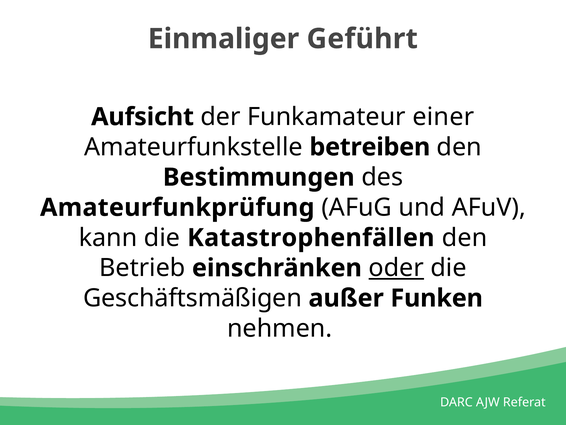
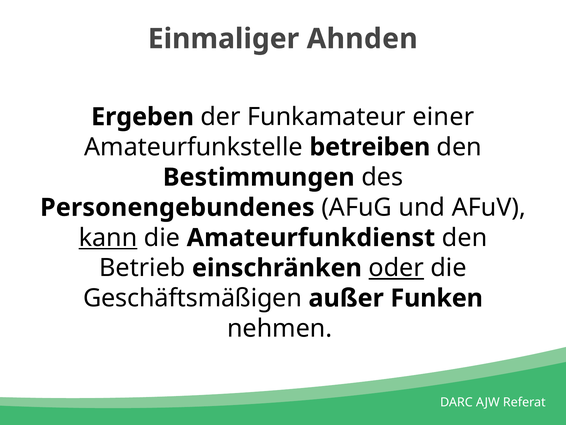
Geführt: Geführt -> Ahnden
Aufsicht: Aufsicht -> Ergeben
Amateurfunkprüfung: Amateurfunkprüfung -> Personengebundenes
kann underline: none -> present
Katastrophenfällen: Katastrophenfällen -> Amateurfunkdienst
